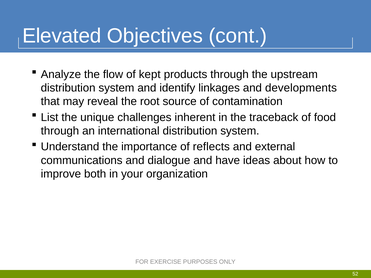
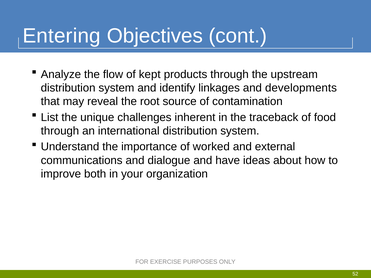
Elevated: Elevated -> Entering
reflects: reflects -> worked
